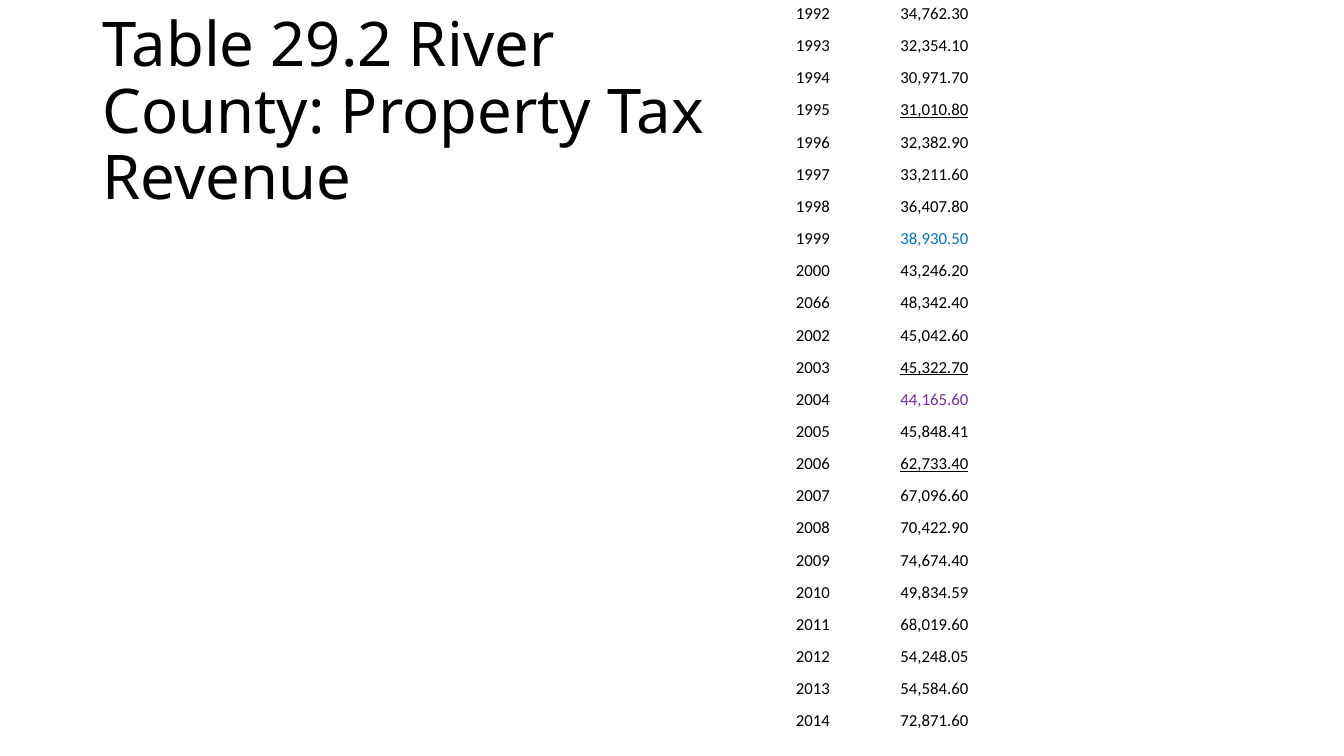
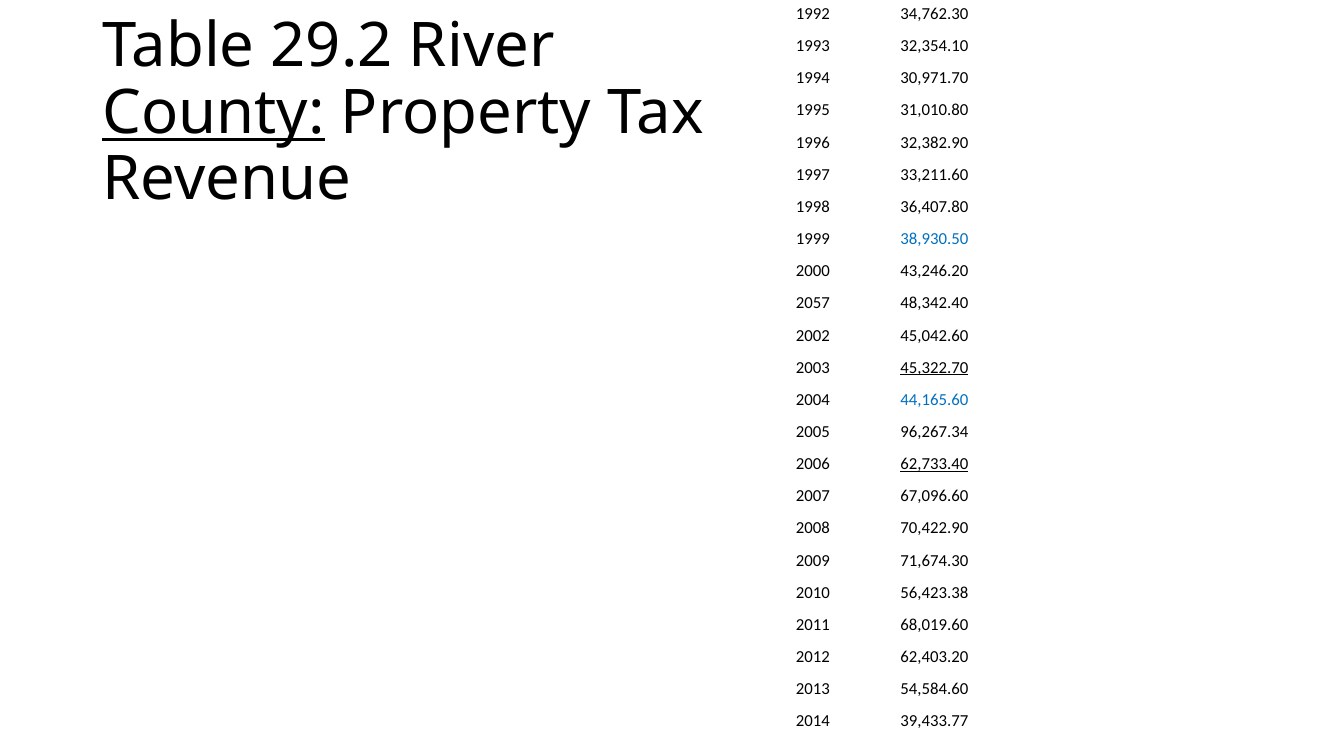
County underline: none -> present
31,010.80 underline: present -> none
2066: 2066 -> 2057
44,165.60 colour: purple -> blue
45,848.41: 45,848.41 -> 96,267.34
74,674.40: 74,674.40 -> 71,674.30
49,834.59: 49,834.59 -> 56,423.38
54,248.05: 54,248.05 -> 62,403.20
72,871.60: 72,871.60 -> 39,433.77
